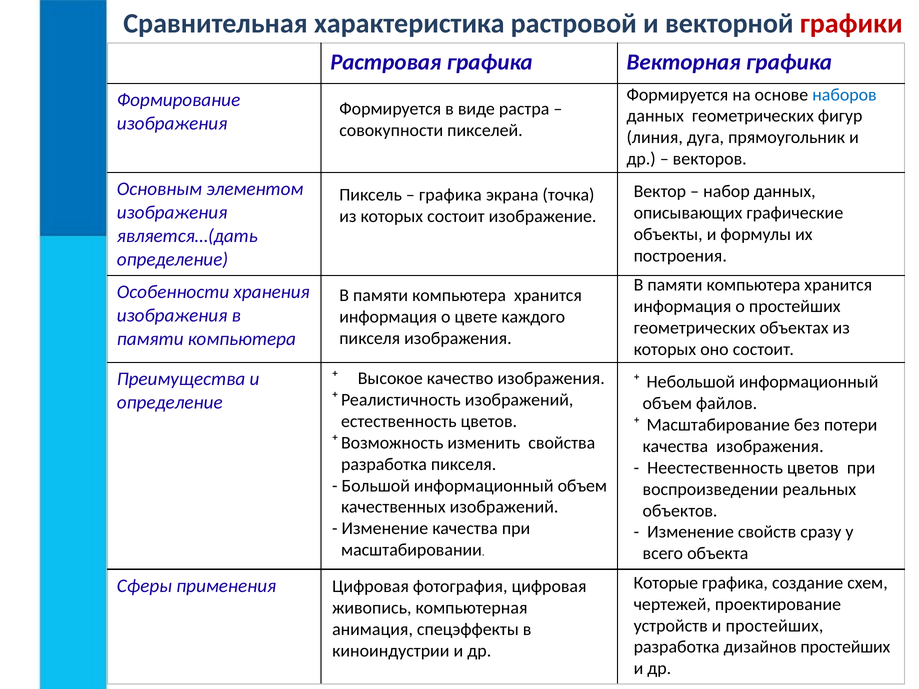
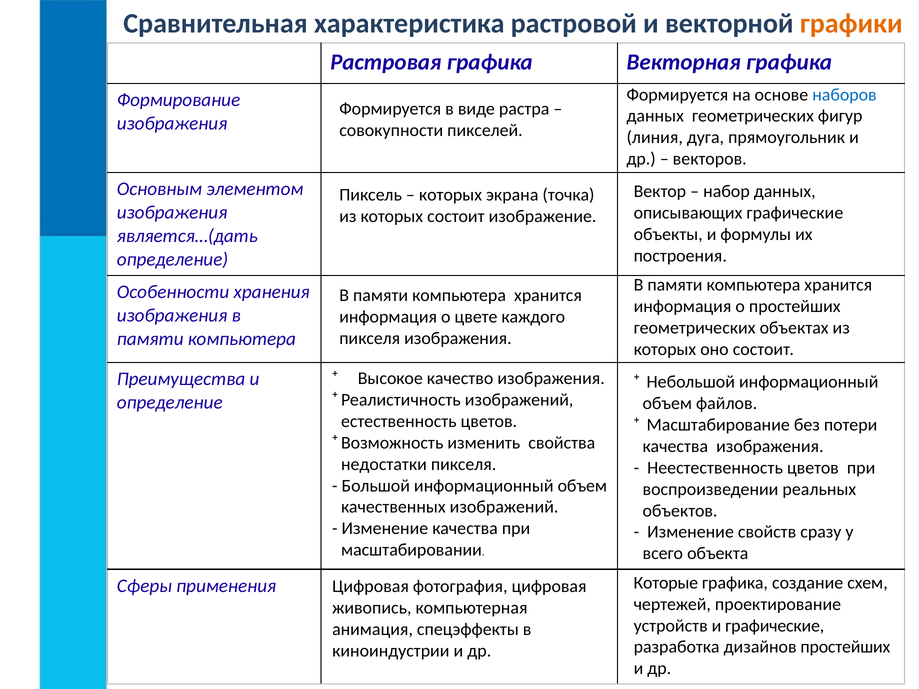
графики colour: red -> orange
графика at (450, 195): графика -> которых
разработка at (384, 464): разработка -> недостатки
и простейших: простейших -> графические
